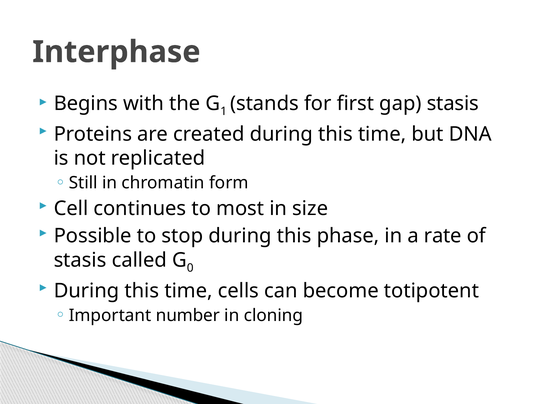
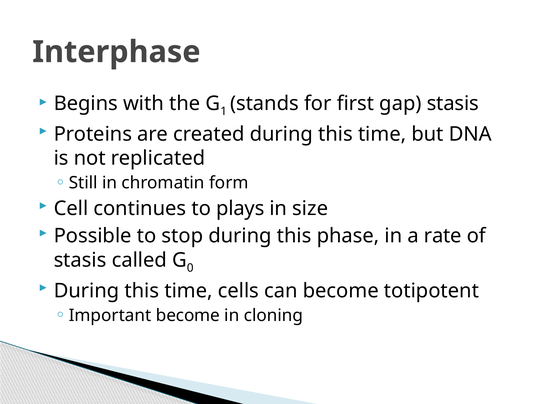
most: most -> plays
Important number: number -> become
